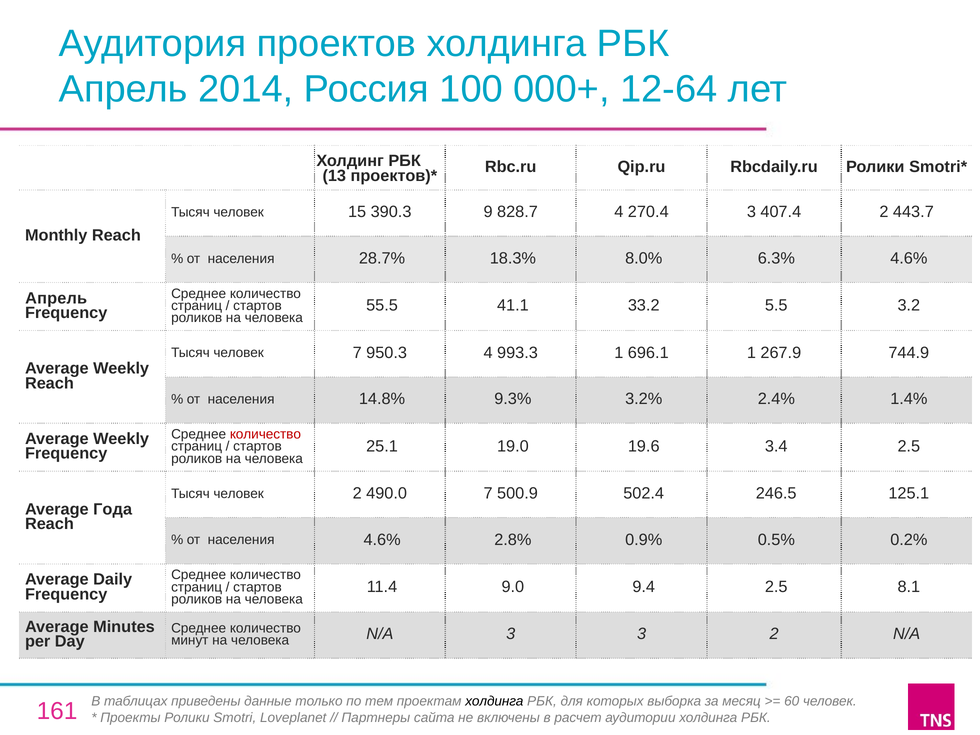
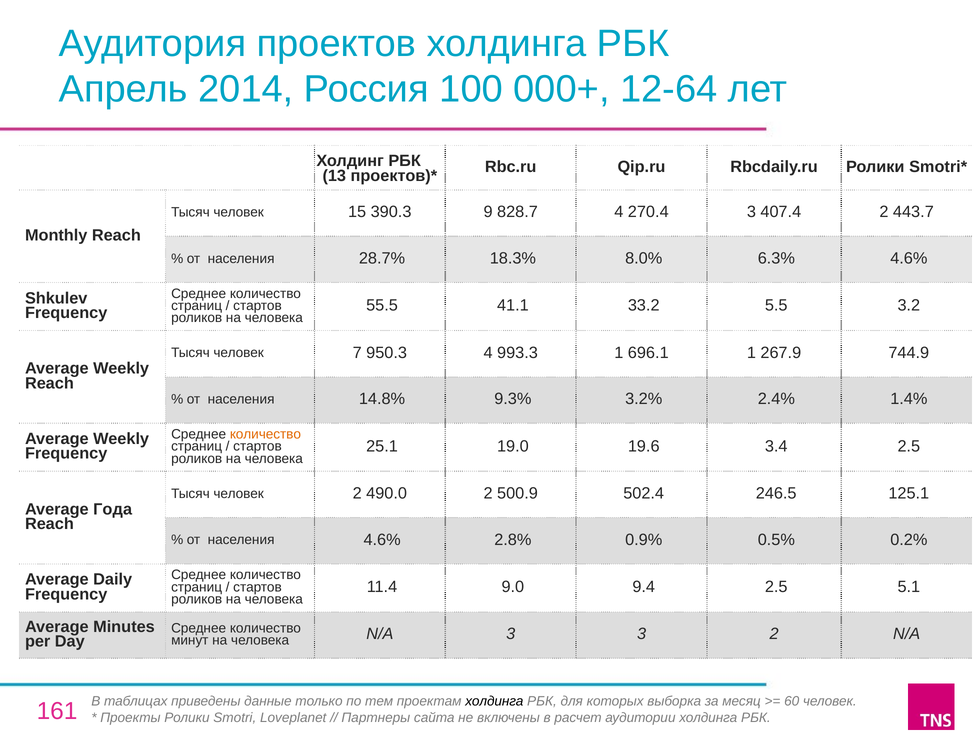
Апрель at (56, 298): Апрель -> Shkulev
количество at (265, 434) colour: red -> orange
490.0 7: 7 -> 2
8.1: 8.1 -> 5.1
